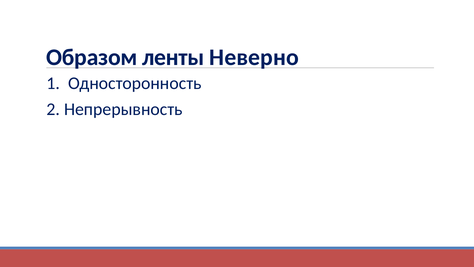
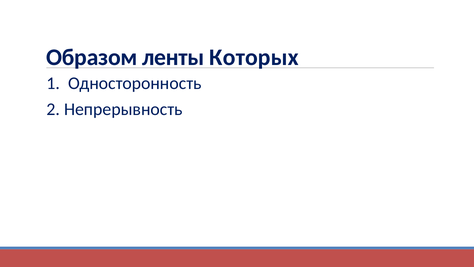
Неверно: Неверно -> Которых
